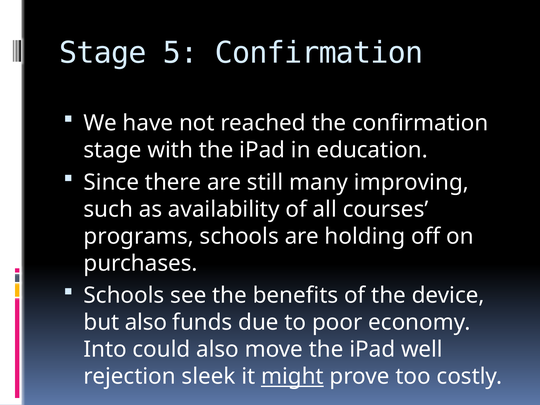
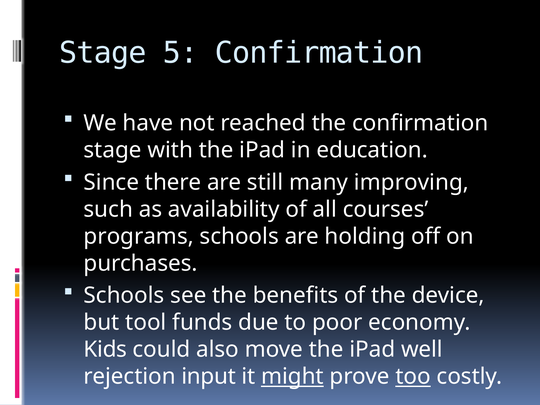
but also: also -> tool
Into: Into -> Kids
sleek: sleek -> input
too underline: none -> present
